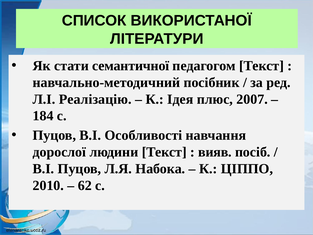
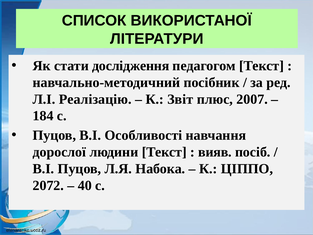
семантичної: семантичної -> дослідження
Ідея: Ідея -> Звіт
2010: 2010 -> 2072
62: 62 -> 40
